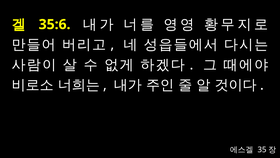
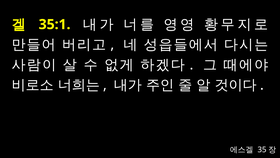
35:6: 35:6 -> 35:1
